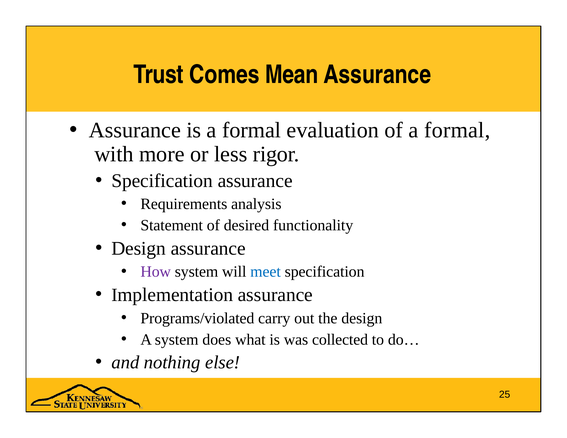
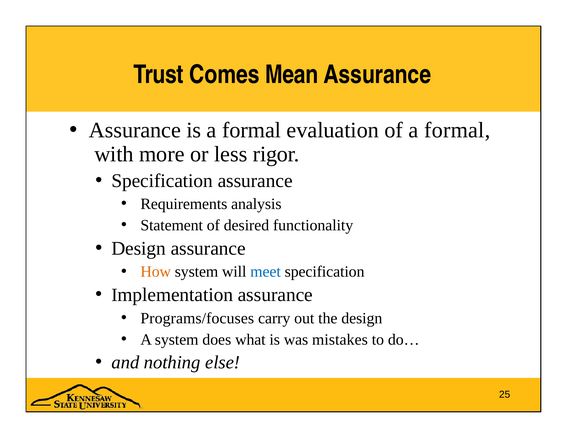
How colour: purple -> orange
Programs/violated: Programs/violated -> Programs/focuses
collected: collected -> mistakes
